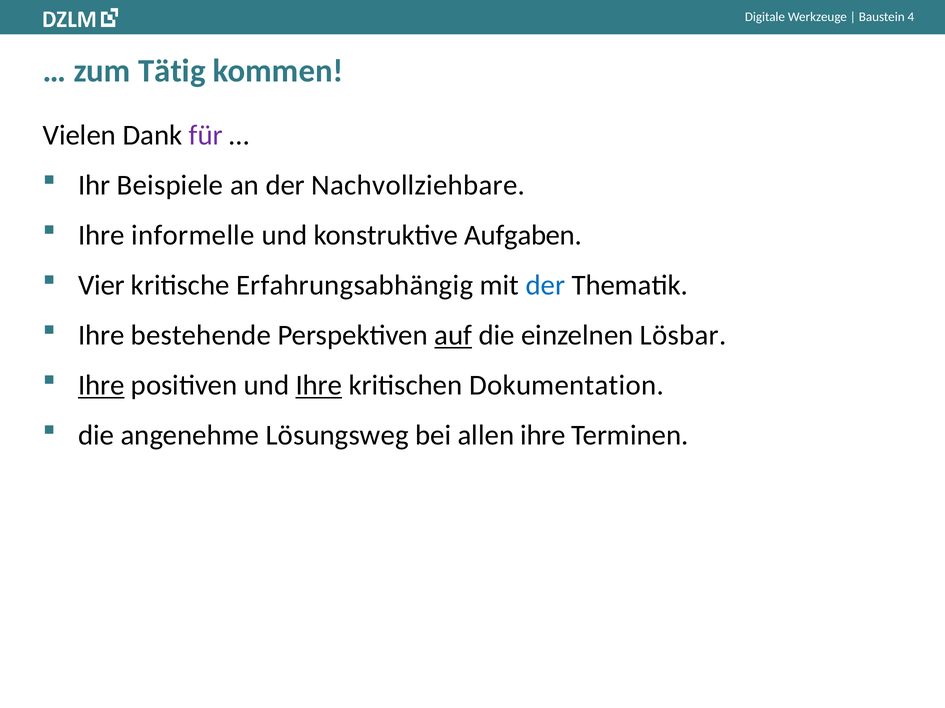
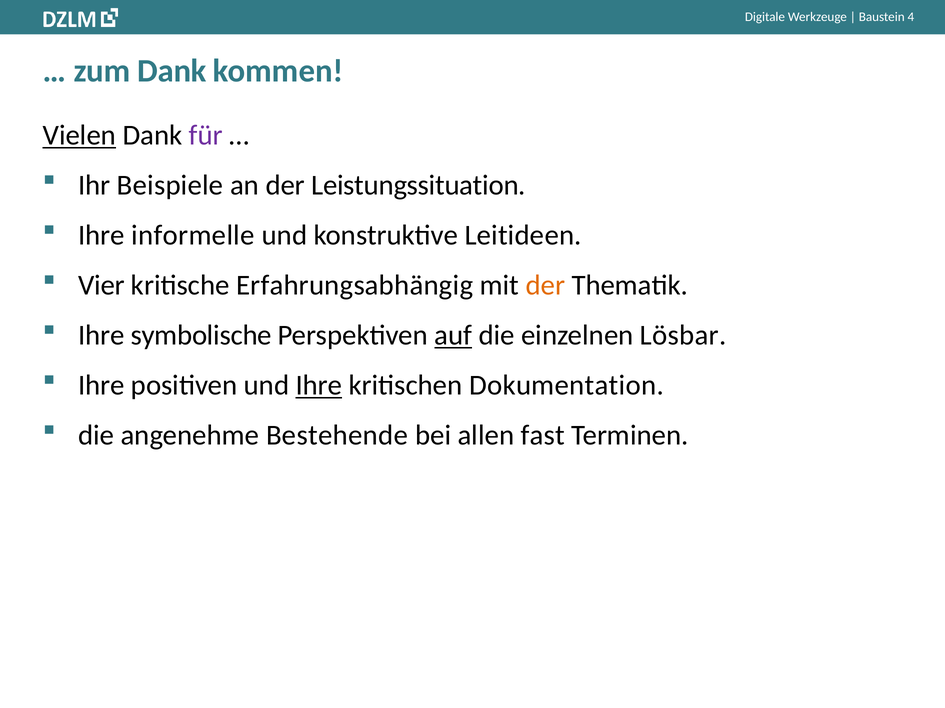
zum Tätig: Tätig -> Dank
Vielen underline: none -> present
Nachvollziehbare: Nachvollziehbare -> Leistungssituation
Aufgaben: Aufgaben -> Leitideen
der at (545, 286) colour: blue -> orange
bestehende: bestehende -> symbolische
Ihre at (101, 386) underline: present -> none
Lösungsweg: Lösungsweg -> Bestehende
allen ihre: ihre -> fast
